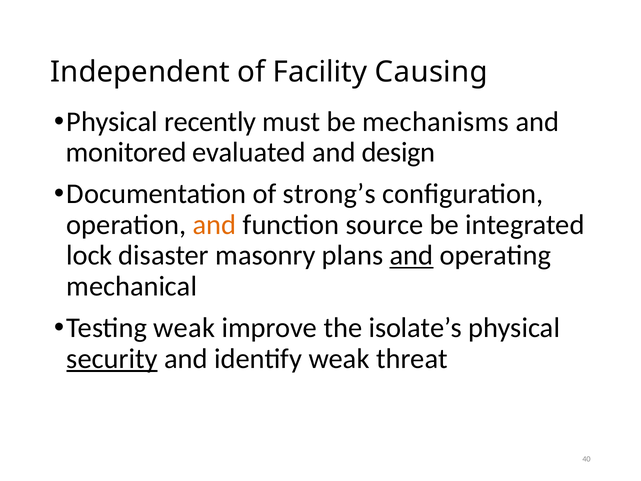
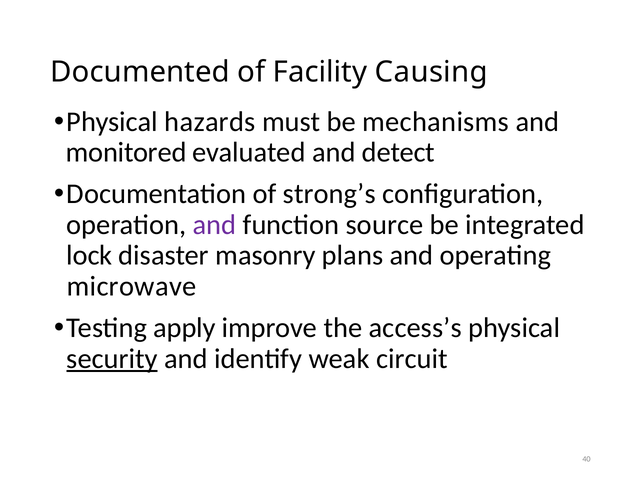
Independent: Independent -> Documented
recently: recently -> hazards
design: design -> detect
and at (215, 225) colour: orange -> purple
and at (411, 255) underline: present -> none
mechanical: mechanical -> microwave
Testing weak: weak -> apply
isolate’s: isolate’s -> access’s
threat: threat -> circuit
